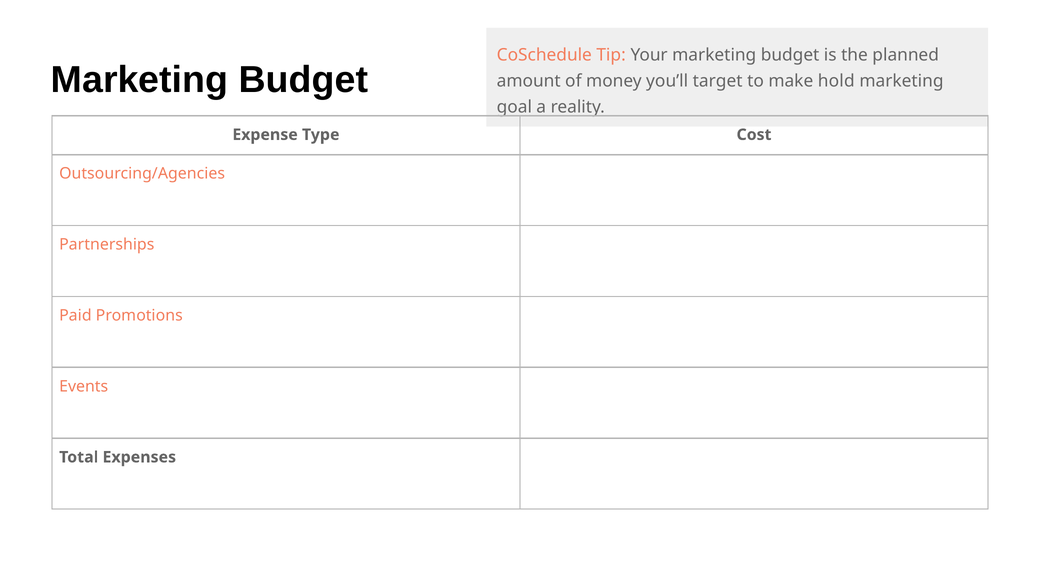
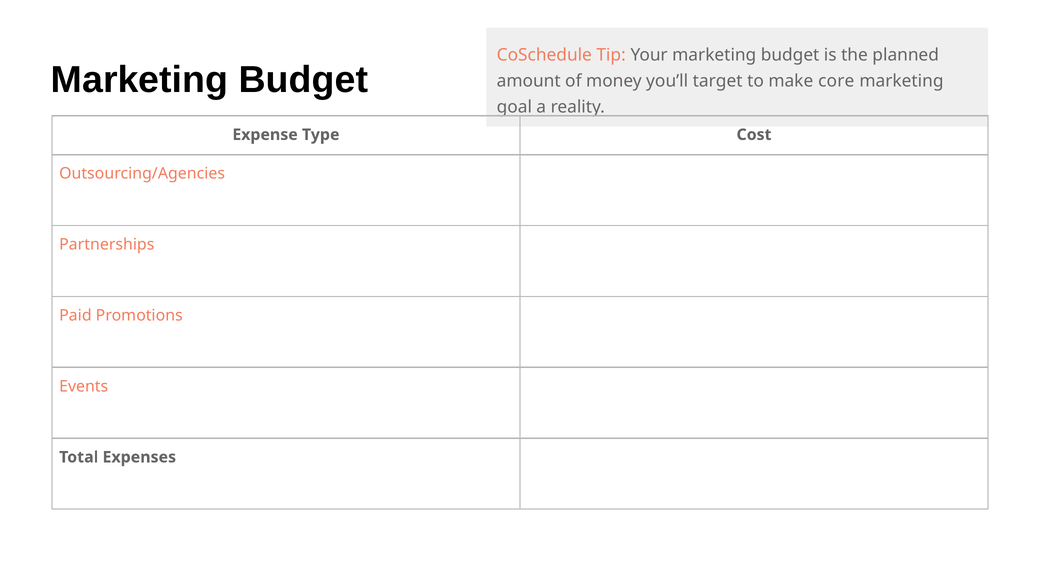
hold: hold -> core
